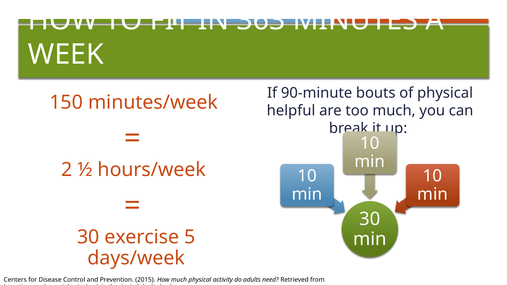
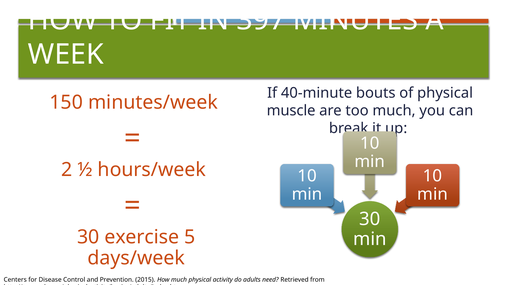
363: 363 -> 397
90-minute: 90-minute -> 40-minute
helpful: helpful -> muscle
